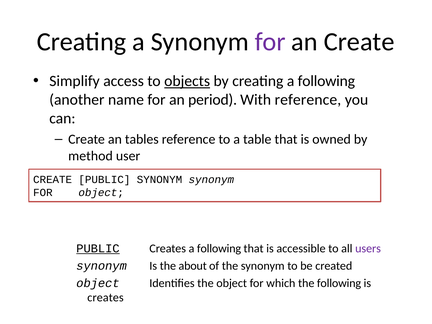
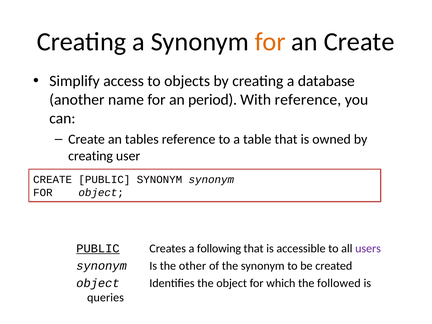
for at (270, 42) colour: purple -> orange
objects underline: present -> none
creating a following: following -> database
method at (90, 156): method -> creating
about: about -> other
the following: following -> followed
creates at (106, 298): creates -> queries
